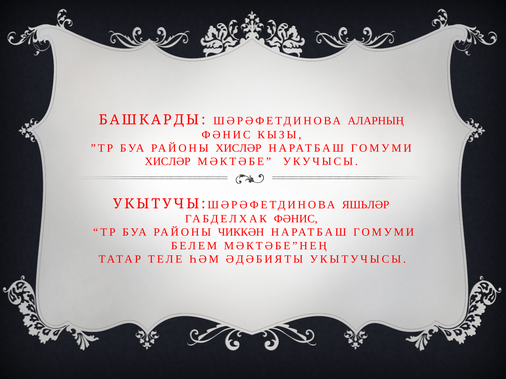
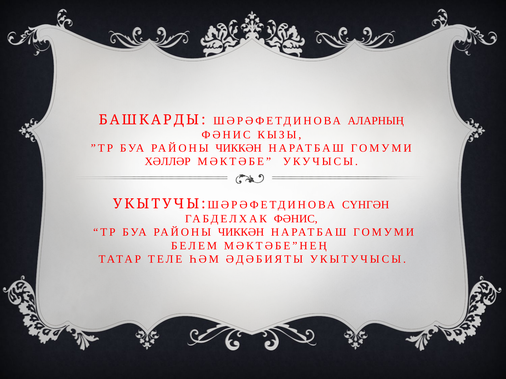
”ТР БУА РАЙОНЫ ХИСЛӘР: ХИСЛӘР -> ЧИККӘН
ХИСЛӘР at (168, 162): ХИСЛӘР -> ХӘЛЛӘР
ЯШЬЛӘР: ЯШЬЛӘР -> СҮНГӘН
